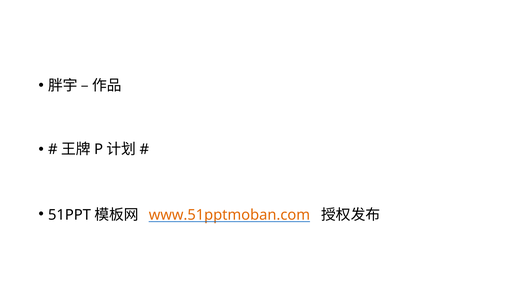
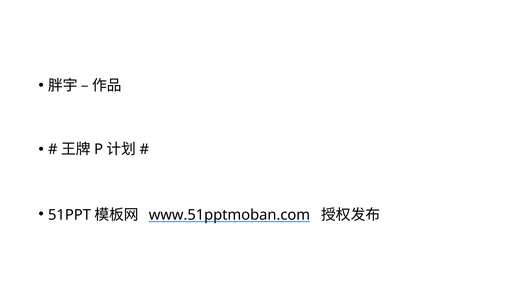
www.51pptmoban.com colour: orange -> black
